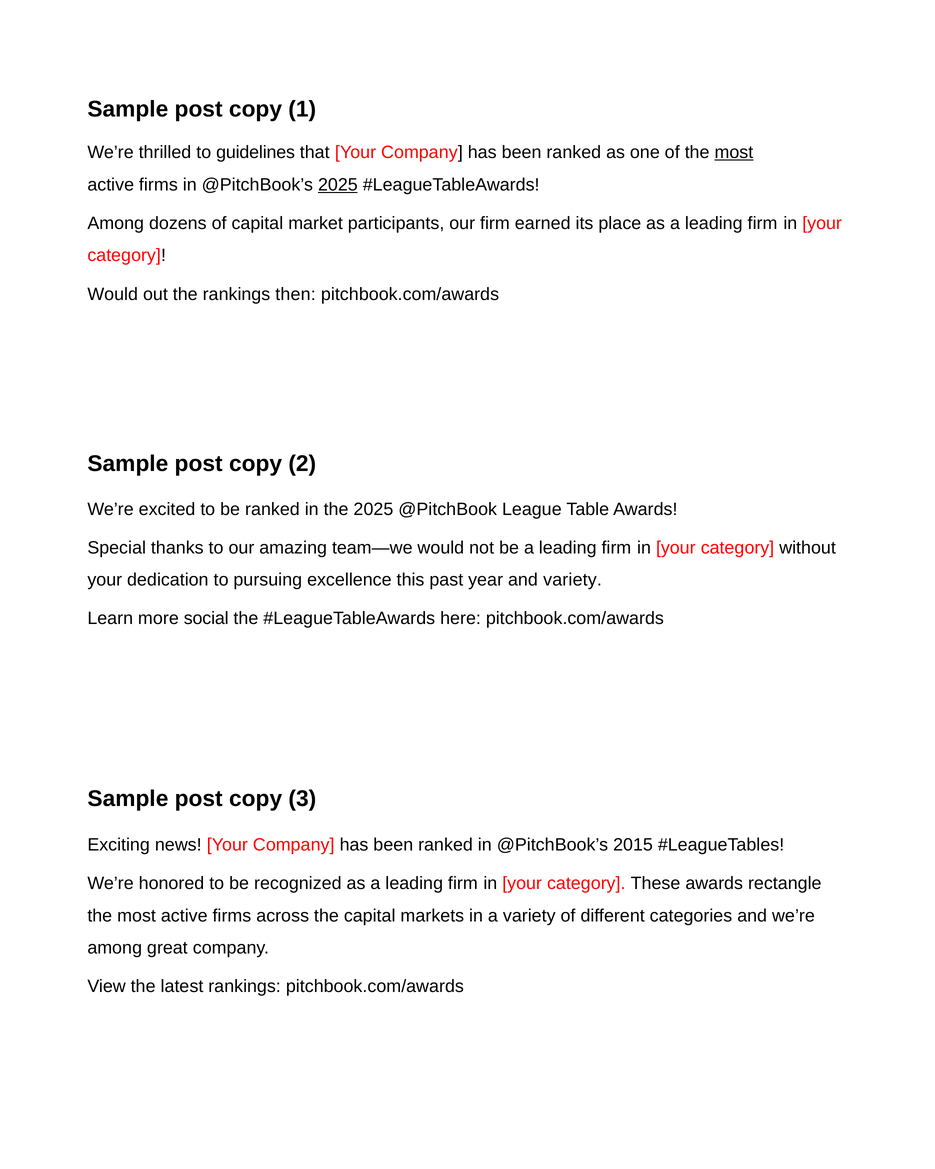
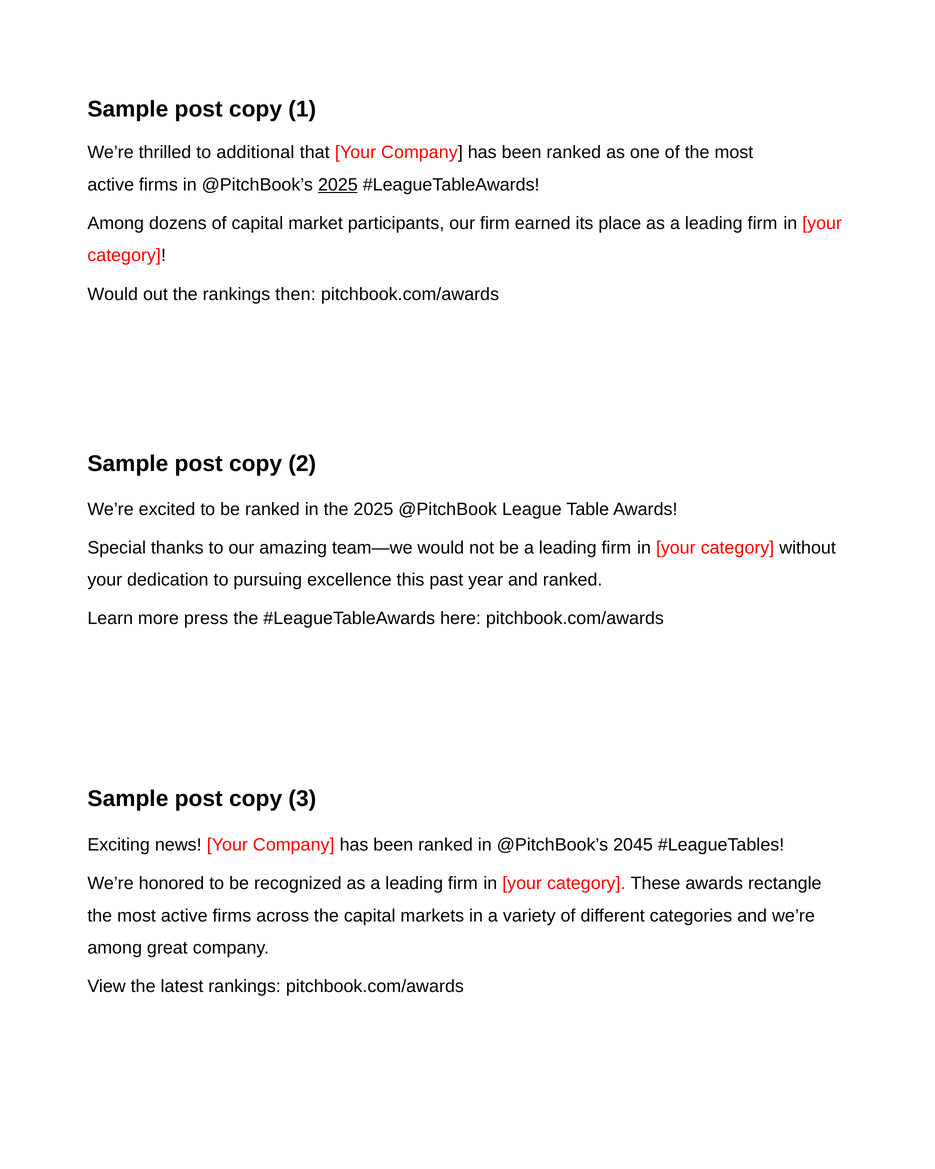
guidelines: guidelines -> additional
most at (734, 152) underline: present -> none
and variety: variety -> ranked
social: social -> press
2015: 2015 -> 2045
